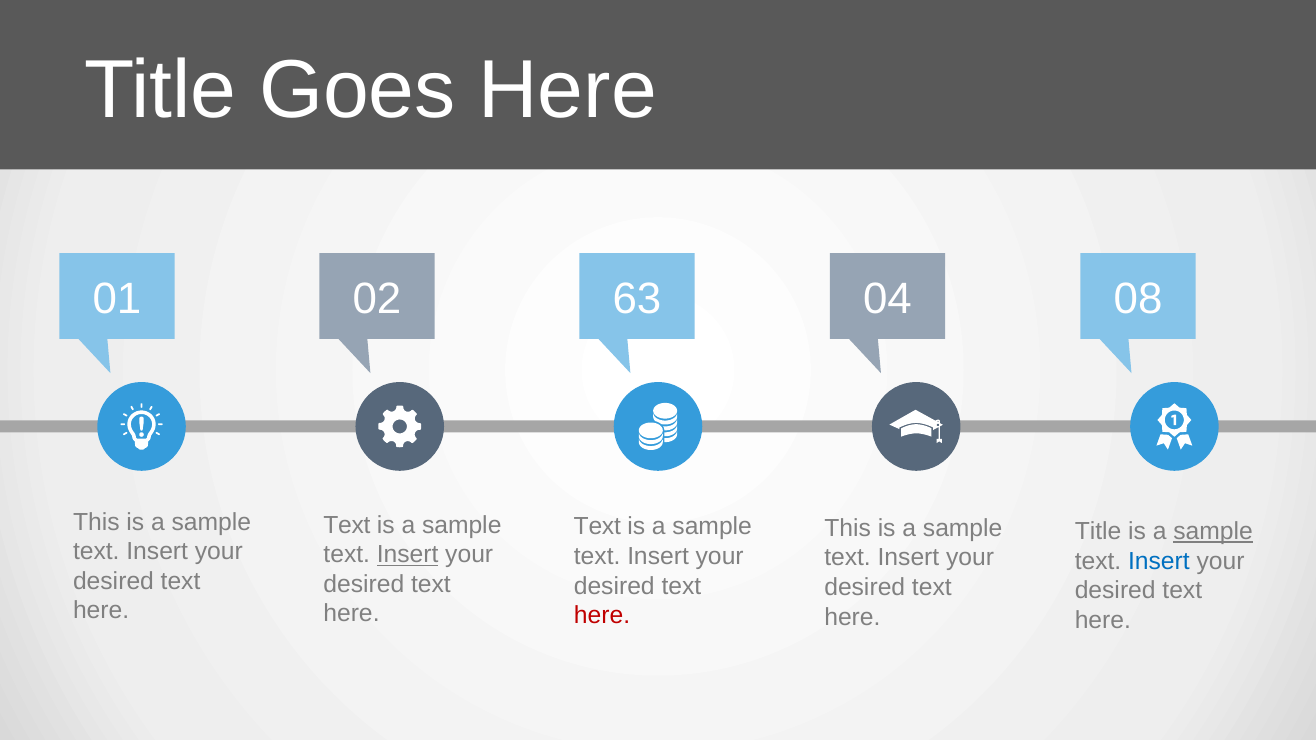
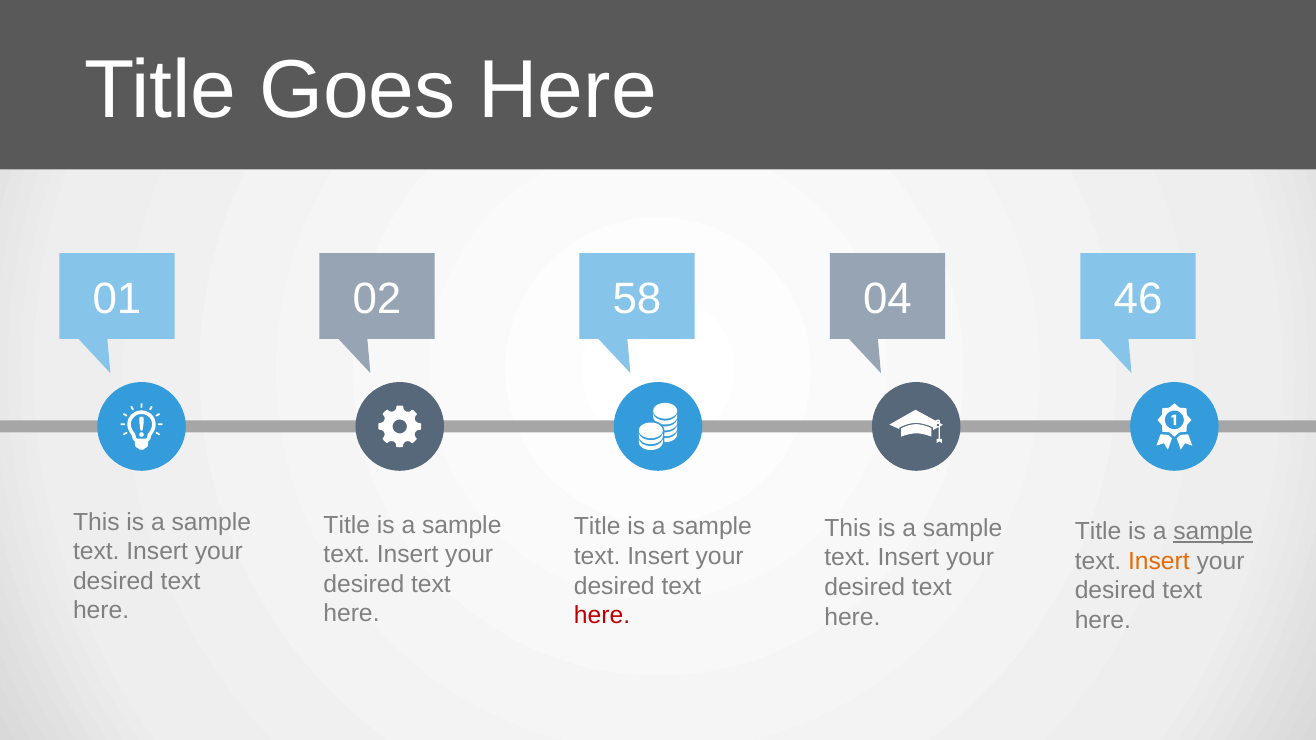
63: 63 -> 58
08: 08 -> 46
Text at (347, 525): Text -> Title
Text at (597, 527): Text -> Title
Insert at (408, 555) underline: present -> none
Insert at (1159, 561) colour: blue -> orange
